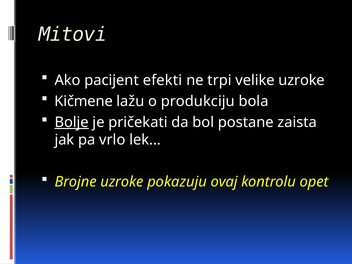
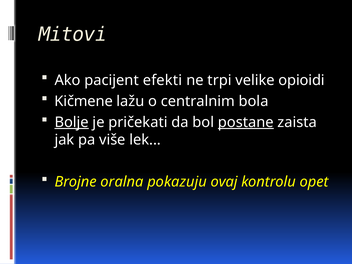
velike uzroke: uzroke -> opioidi
produkciju: produkciju -> centralnim
postane underline: none -> present
vrlo: vrlo -> više
Brojne uzroke: uzroke -> oralna
